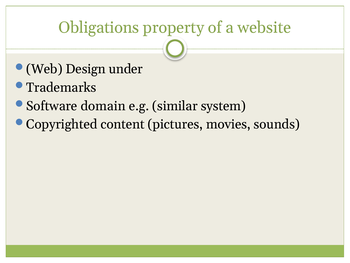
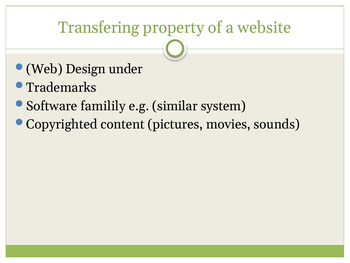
Obligations: Obligations -> Transfering
domain: domain -> familily
